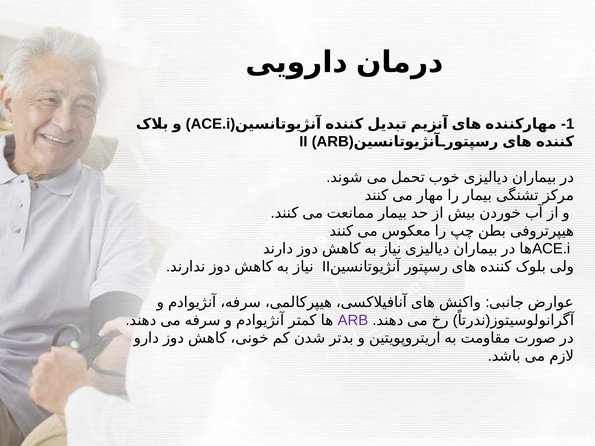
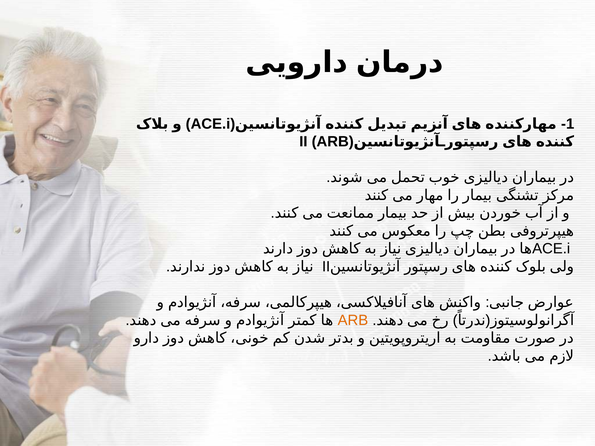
ARB colour: purple -> orange
